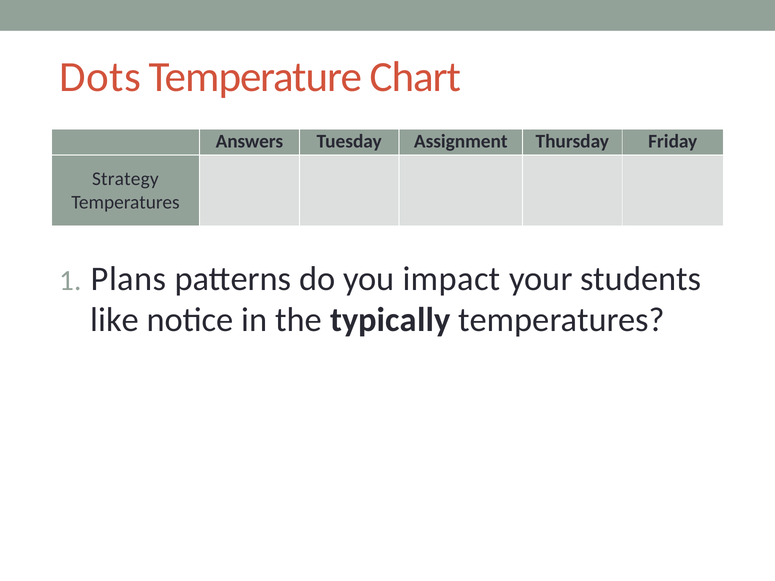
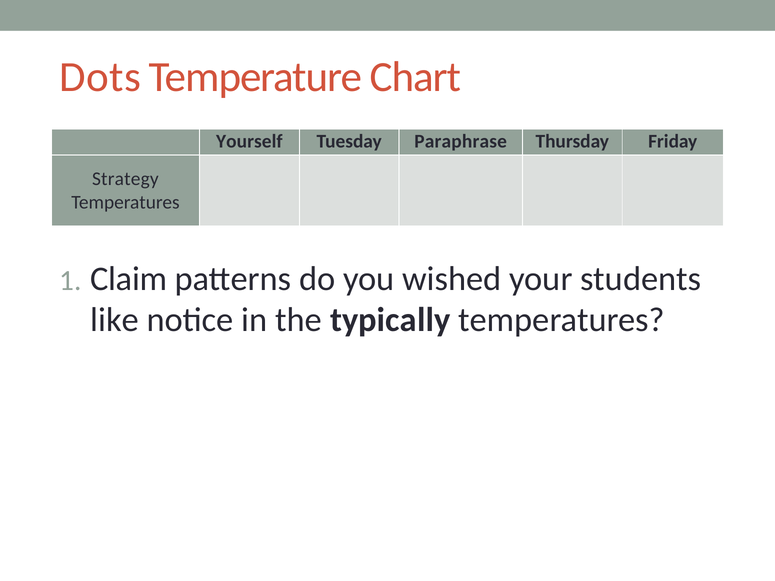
Answers: Answers -> Yourself
Assignment: Assignment -> Paraphrase
Plans: Plans -> Claim
impact: impact -> wished
